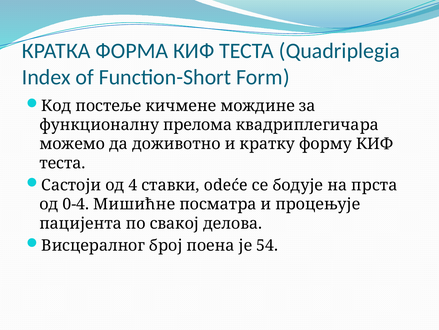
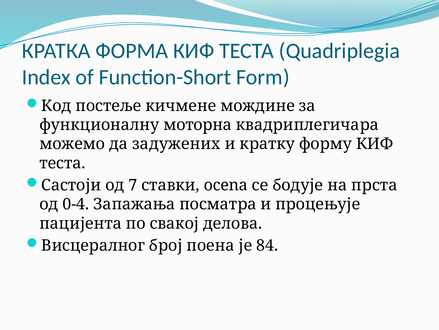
прелома: прелома -> моторна
доживотно: доживотно -> задужених
4: 4 -> 7
odeće: odeće -> ocena
Мишићне: Мишићне -> Запажања
54: 54 -> 84
